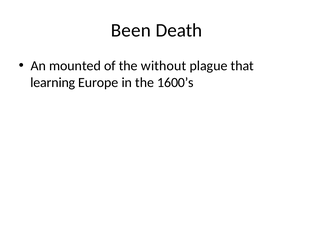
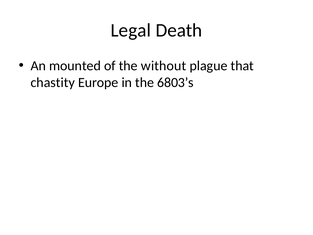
Been: Been -> Legal
learning: learning -> chastity
1600’s: 1600’s -> 6803’s
